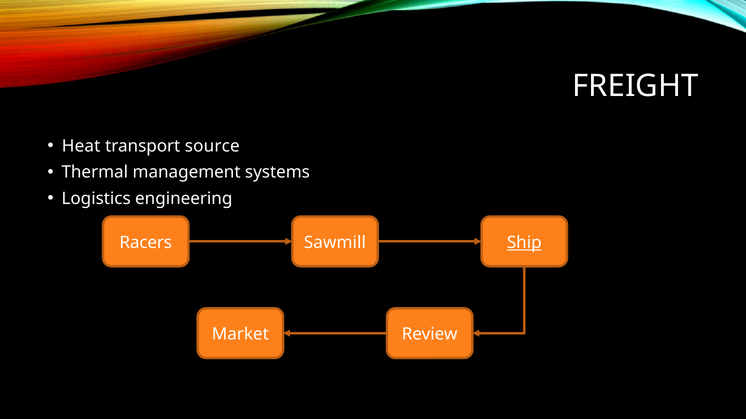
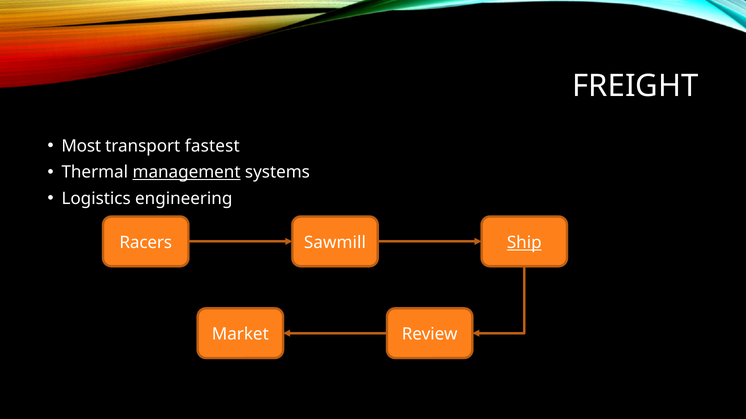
Heat: Heat -> Most
source: source -> fastest
management underline: none -> present
